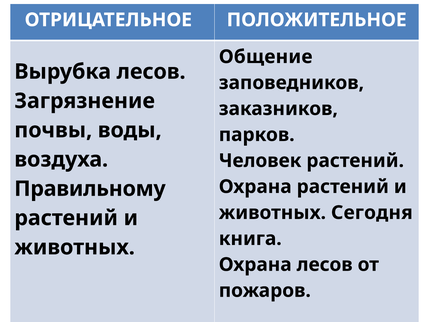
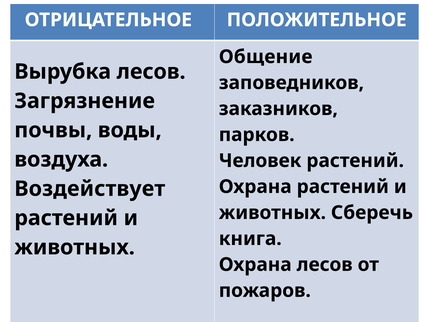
Правильному: Правильному -> Воздействует
Сегодня: Сегодня -> Сберечь
